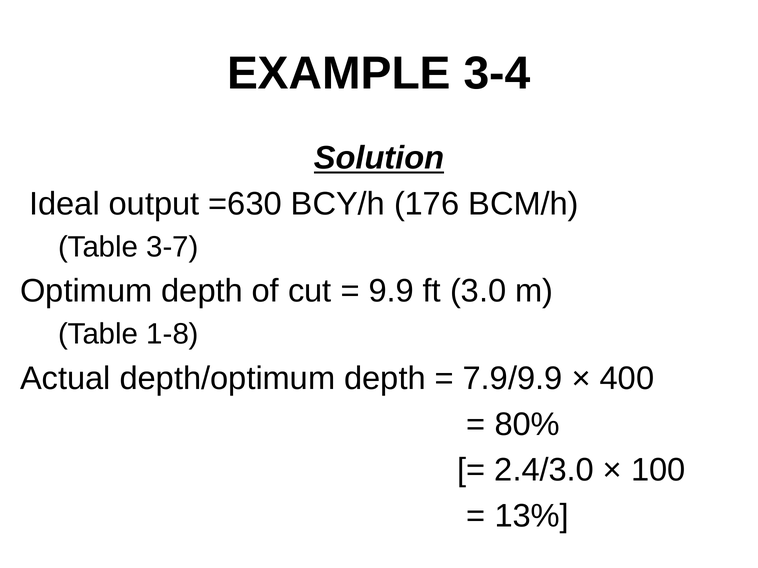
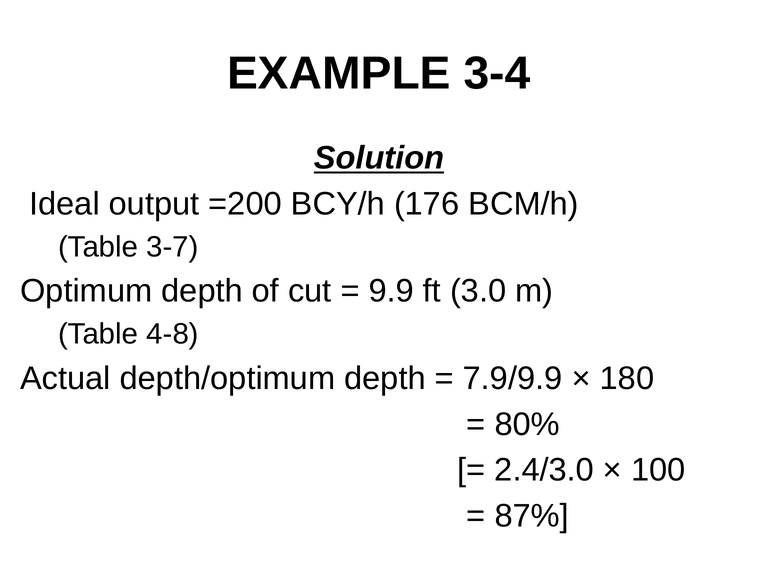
=630: =630 -> =200
1-8: 1-8 -> 4-8
400: 400 -> 180
13%: 13% -> 87%
